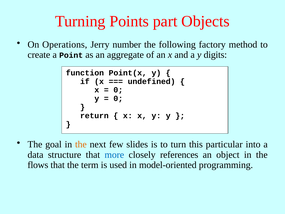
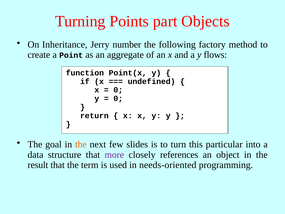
Operations: Operations -> Inheritance
digits: digits -> flows
more colour: blue -> purple
flows: flows -> result
model-oriented: model-oriented -> needs-oriented
